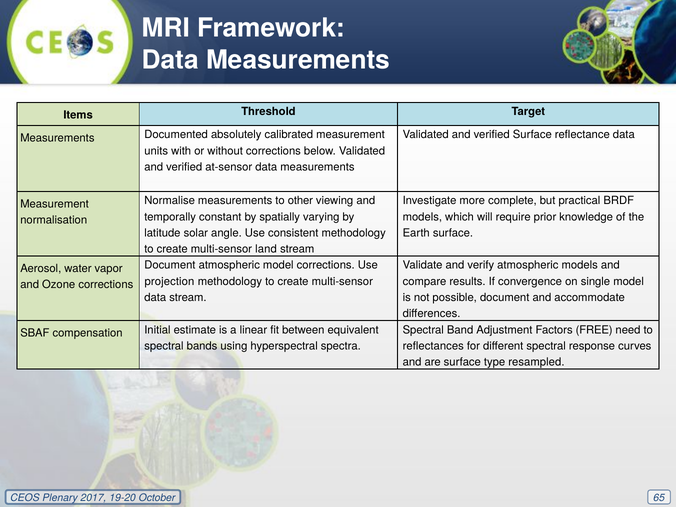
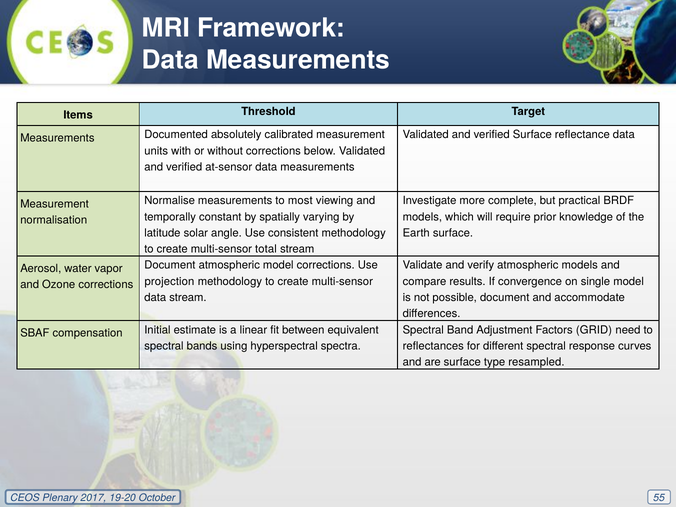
other: other -> most
land: land -> total
FREE: FREE -> GRID
65: 65 -> 55
